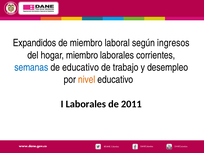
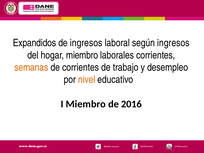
de miembro: miembro -> ingresos
semanas colour: blue -> orange
de educativo: educativo -> corrientes
I Laborales: Laborales -> Miembro
2011: 2011 -> 2016
